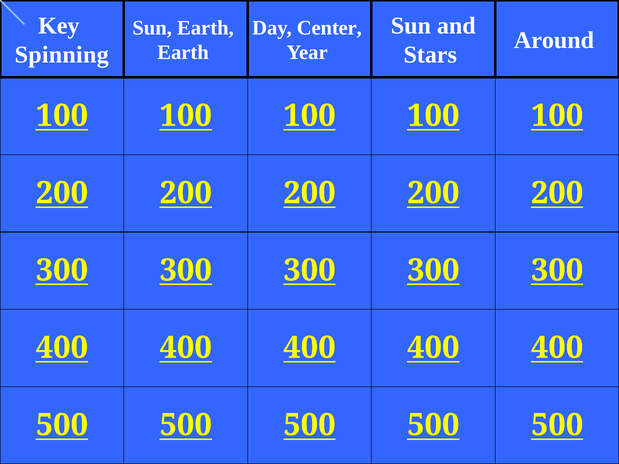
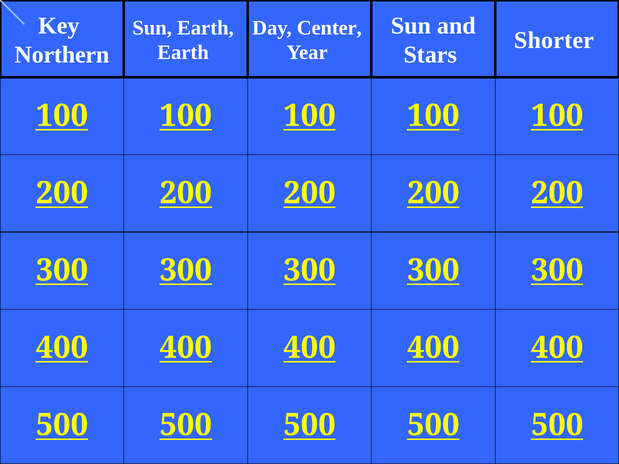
Around: Around -> Shorter
Spinning: Spinning -> Northern
